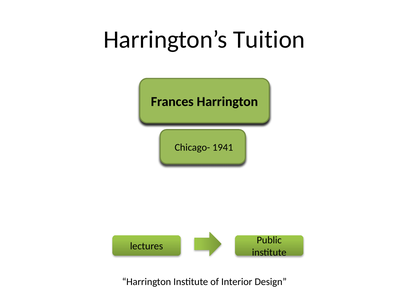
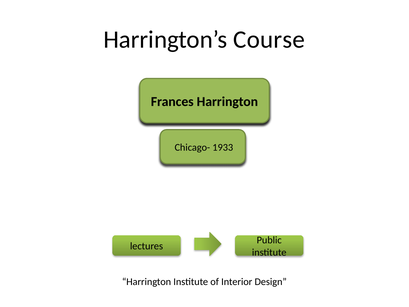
Tuition: Tuition -> Course
1941: 1941 -> 1933
